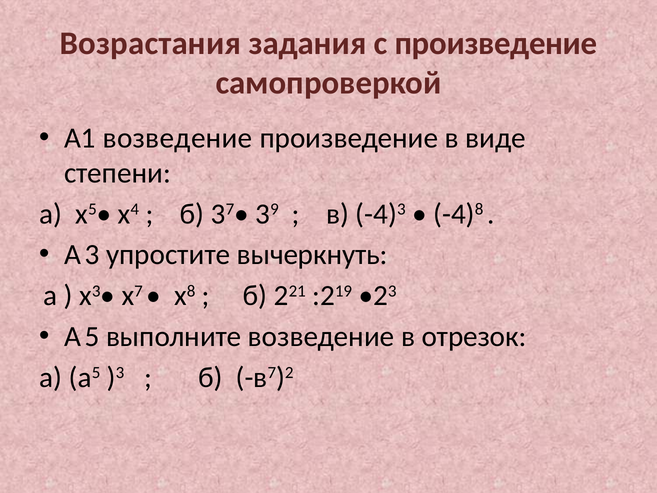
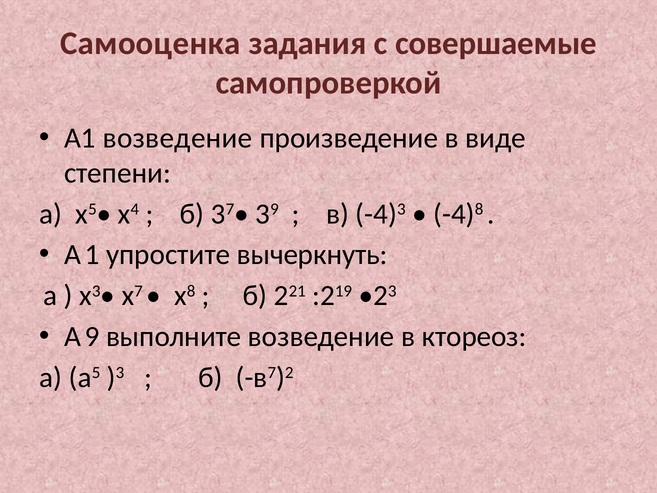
Возрастания: Возрастания -> Самооценка
с произведение: произведение -> совершаемые
3: 3 -> 1
5: 5 -> 9
отрезок: отрезок -> ктореоз
